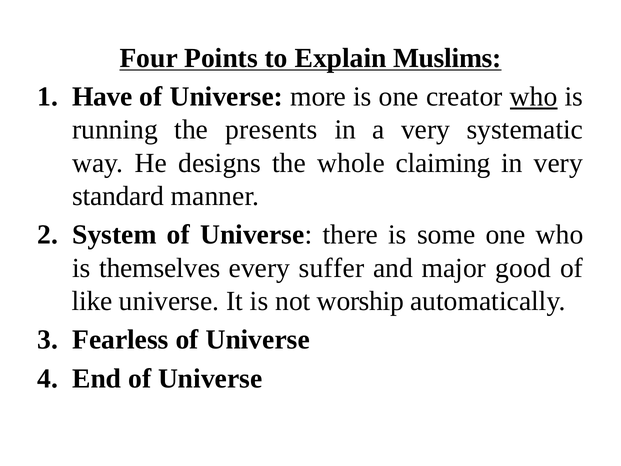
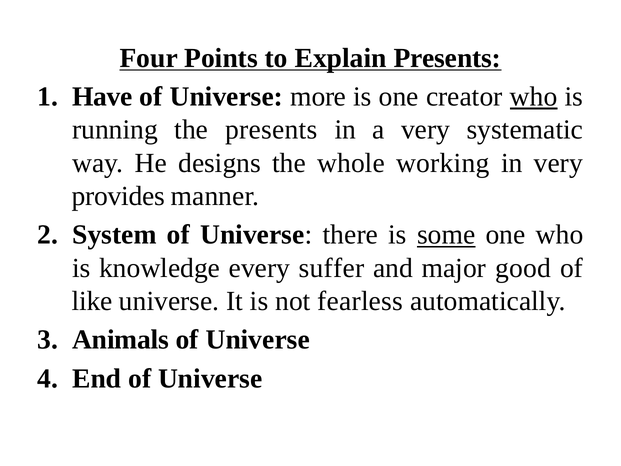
Explain Muslims: Muslims -> Presents
claiming: claiming -> working
standard: standard -> provides
some underline: none -> present
themselves: themselves -> knowledge
worship: worship -> fearless
Fearless: Fearless -> Animals
